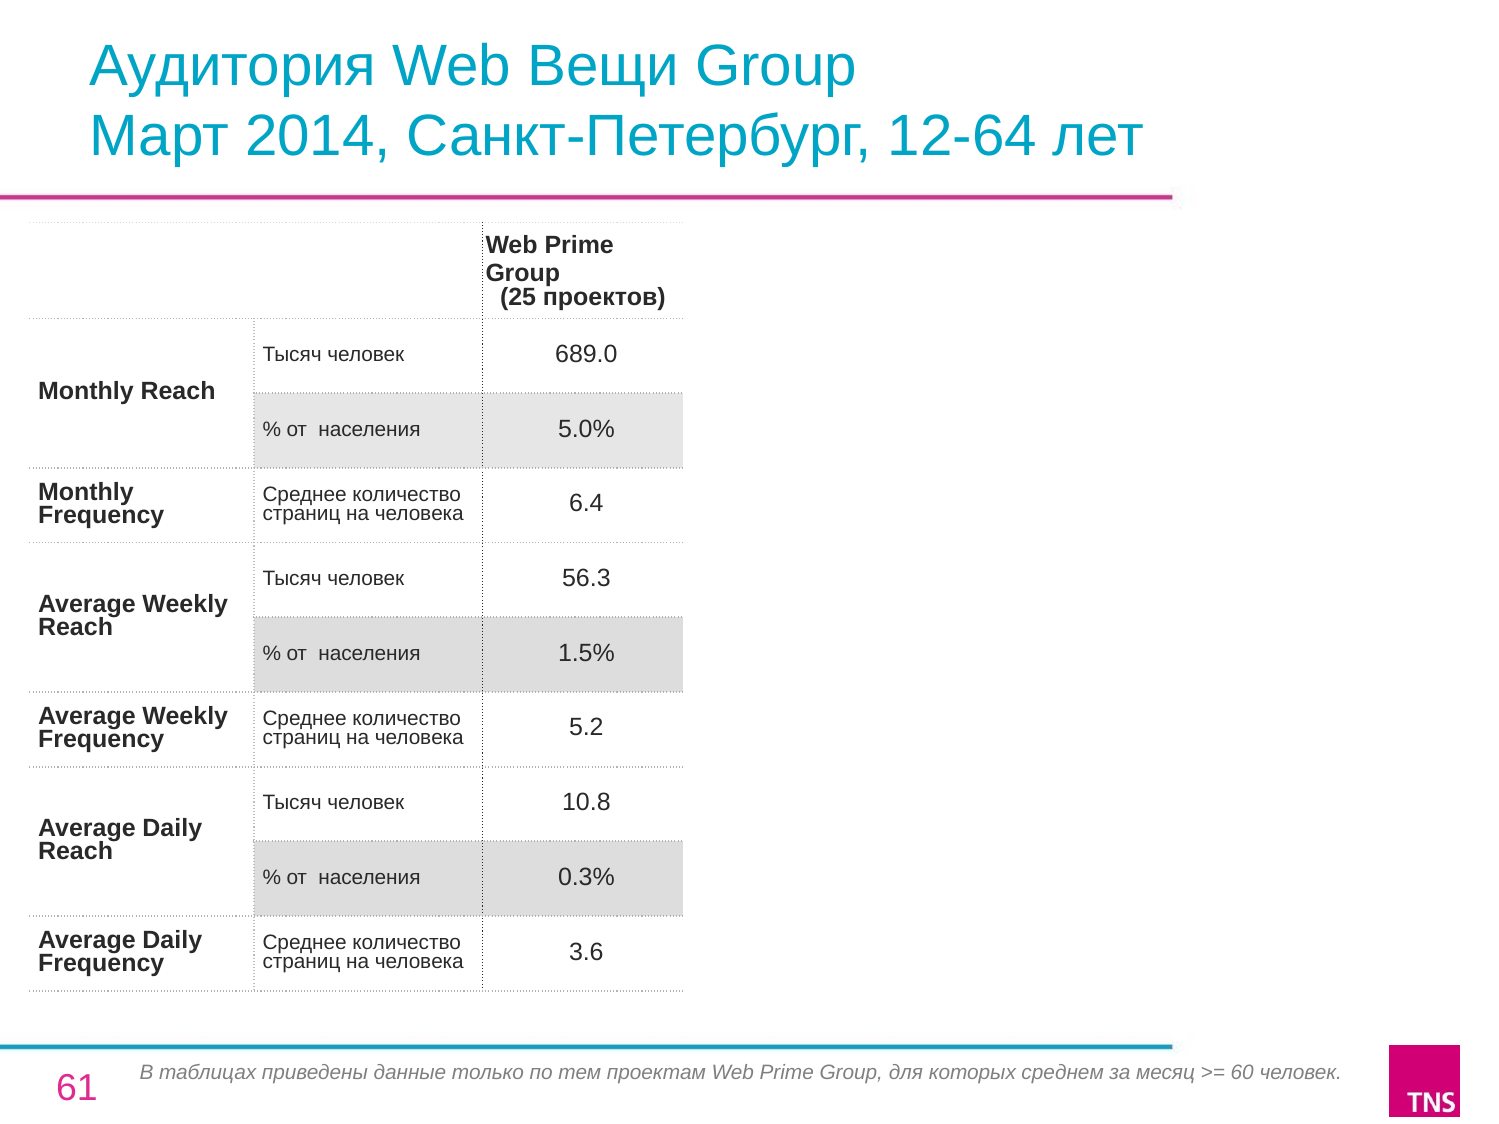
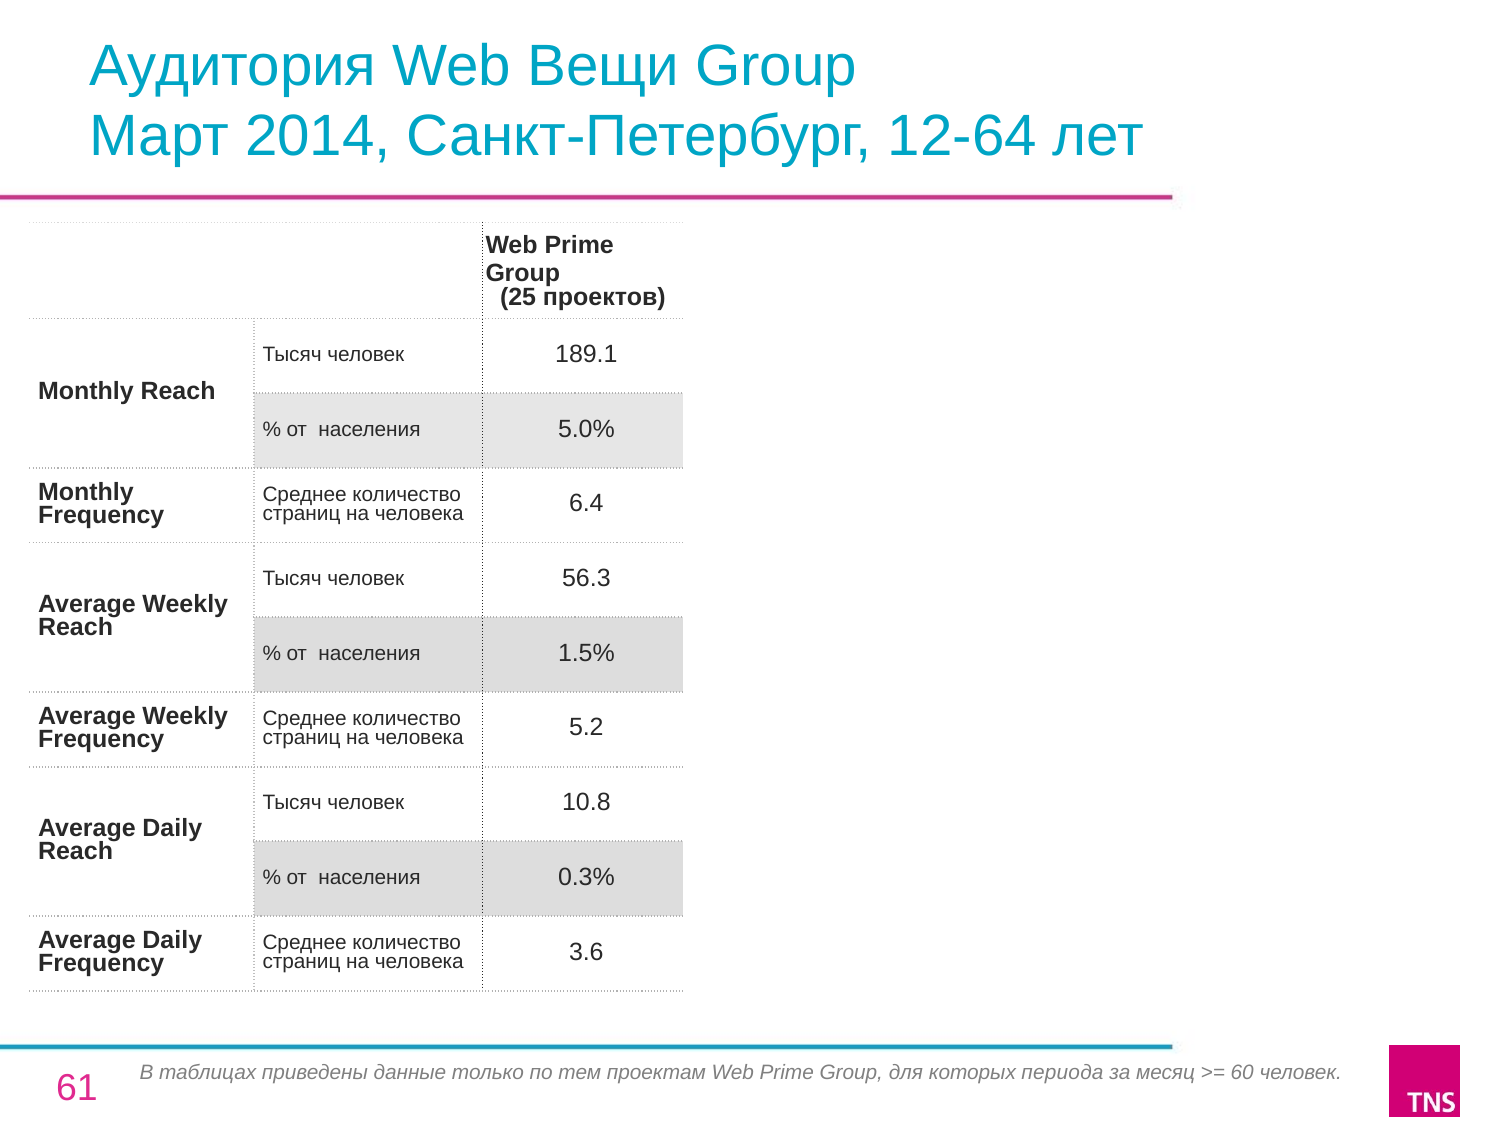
689.0: 689.0 -> 189.1
среднем: среднем -> периода
